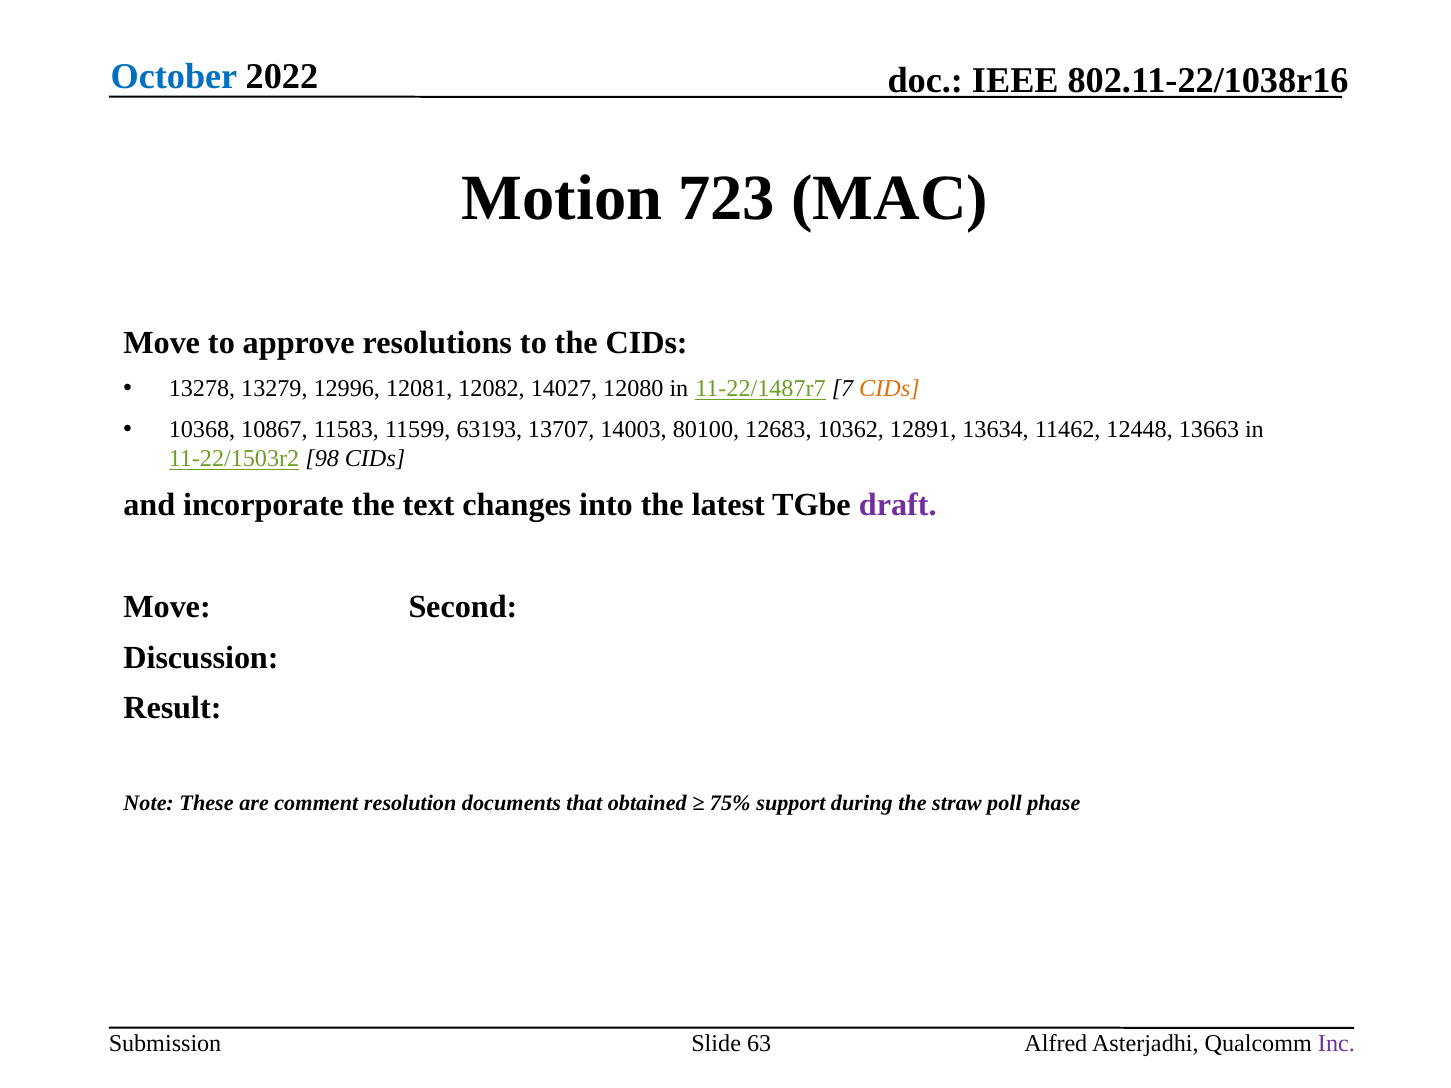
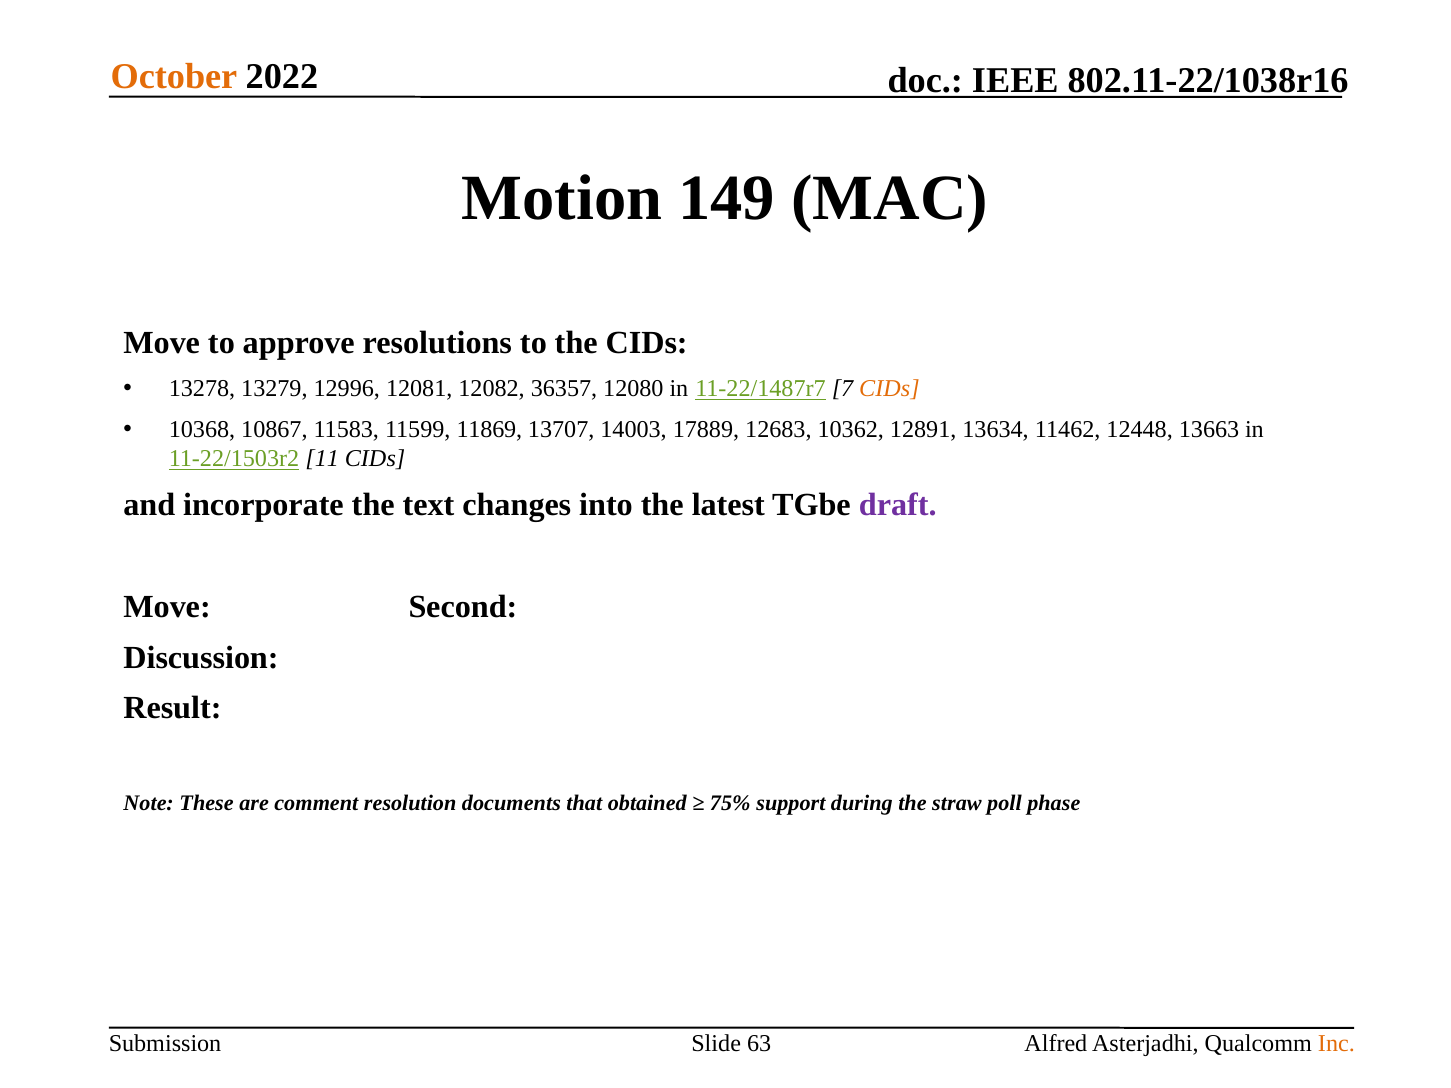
October colour: blue -> orange
723: 723 -> 149
14027: 14027 -> 36357
63193: 63193 -> 11869
80100: 80100 -> 17889
98: 98 -> 11
Inc colour: purple -> orange
